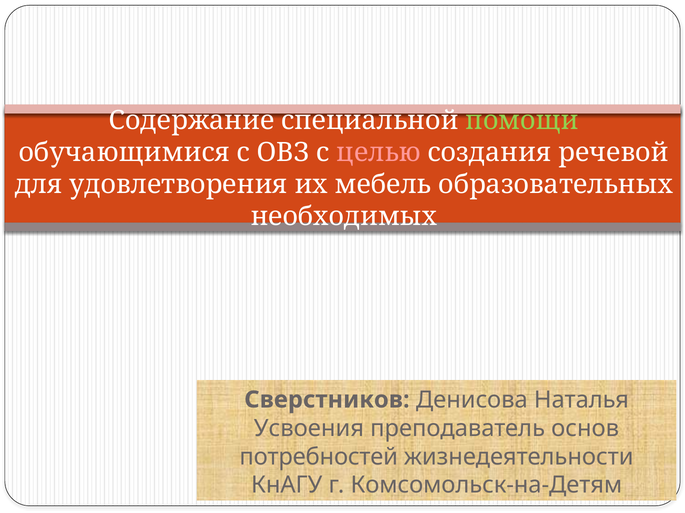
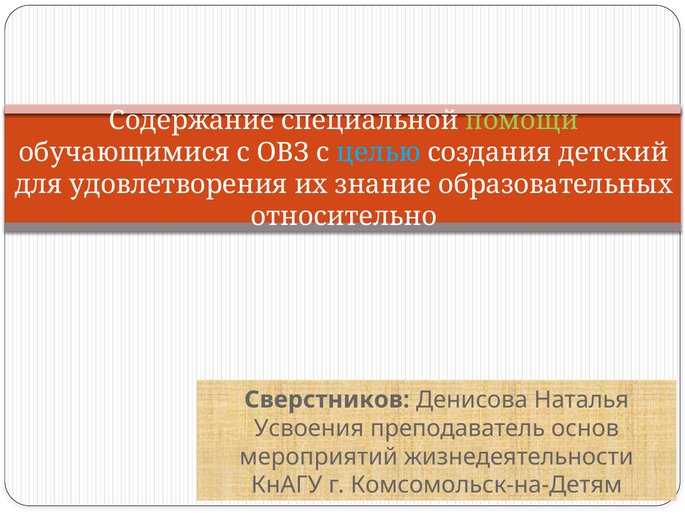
целью colour: pink -> light blue
речевой: речевой -> детский
мебель: мебель -> знание
необходимых: необходимых -> относительно
потребностей: потребностей -> мероприятий
